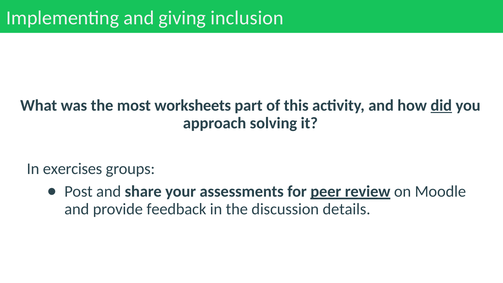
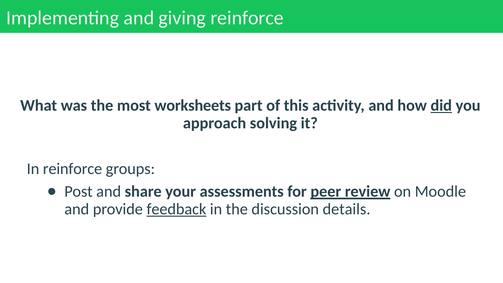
giving inclusion: inclusion -> reinforce
In exercises: exercises -> reinforce
feedback underline: none -> present
